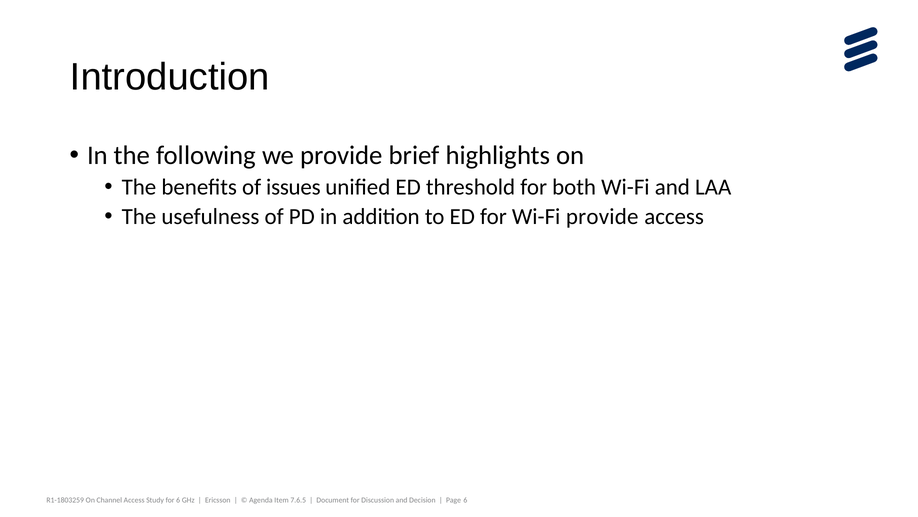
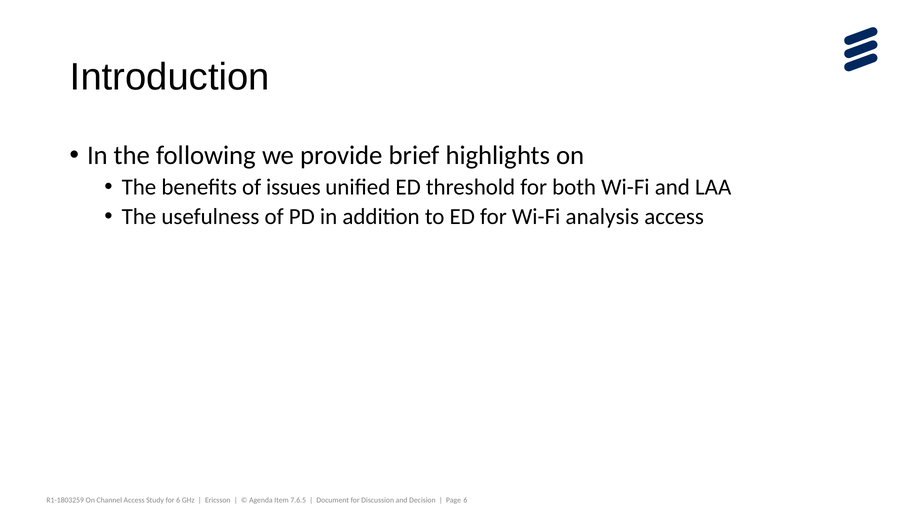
Wi-Fi provide: provide -> analysis
